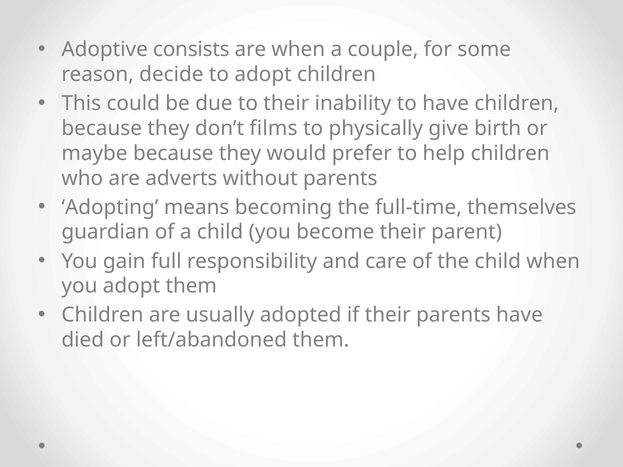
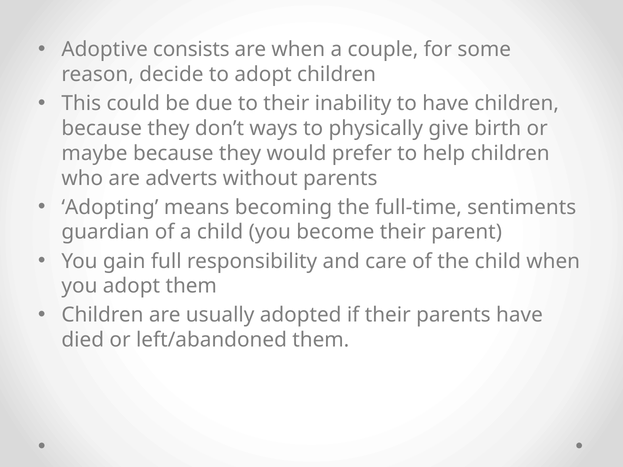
films: films -> ways
themselves: themselves -> sentiments
